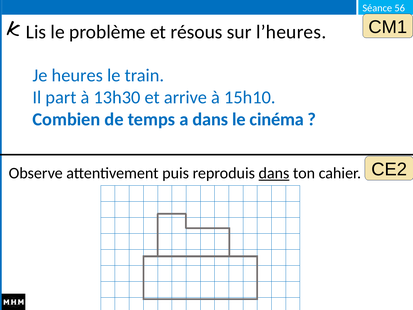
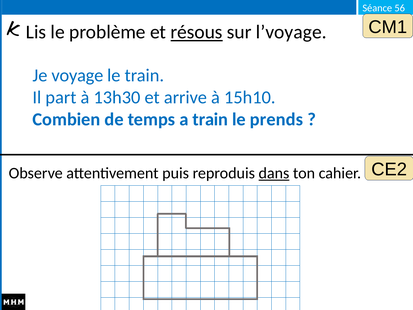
résous underline: none -> present
l’heures: l’heures -> l’voyage
heures: heures -> voyage
a dans: dans -> train
cinéma: cinéma -> prends
